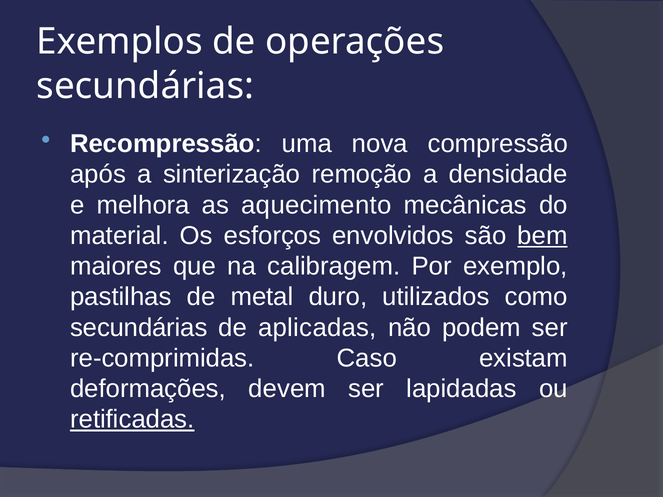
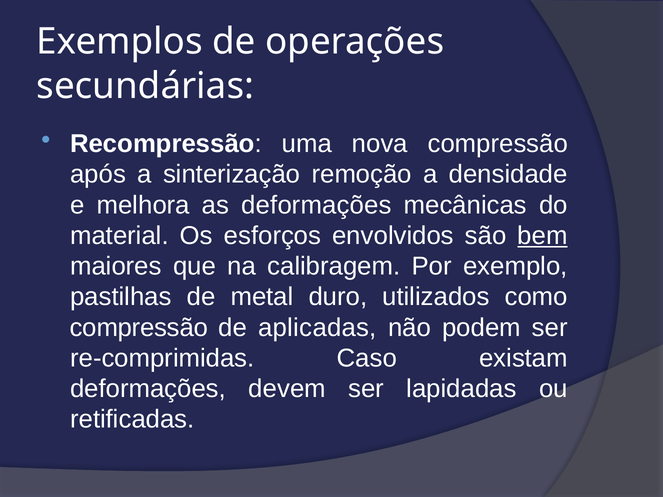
as aquecimento: aquecimento -> deformações
secundárias at (139, 328): secundárias -> compressão
retificadas underline: present -> none
